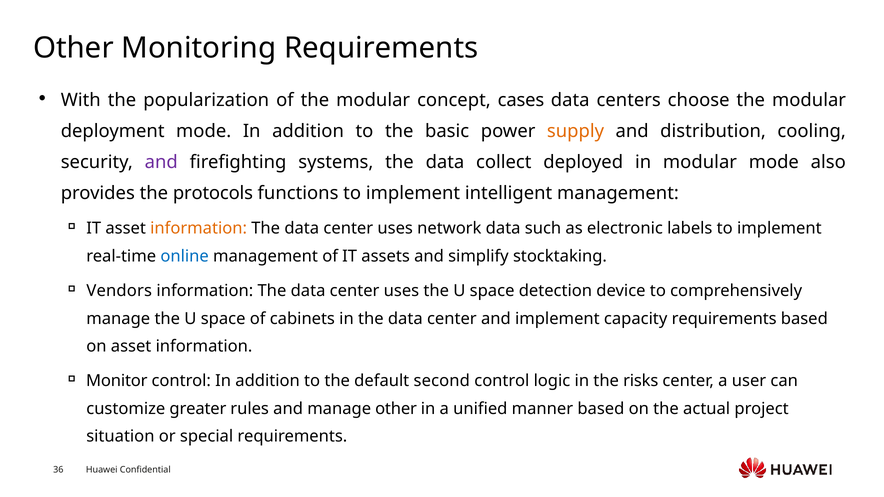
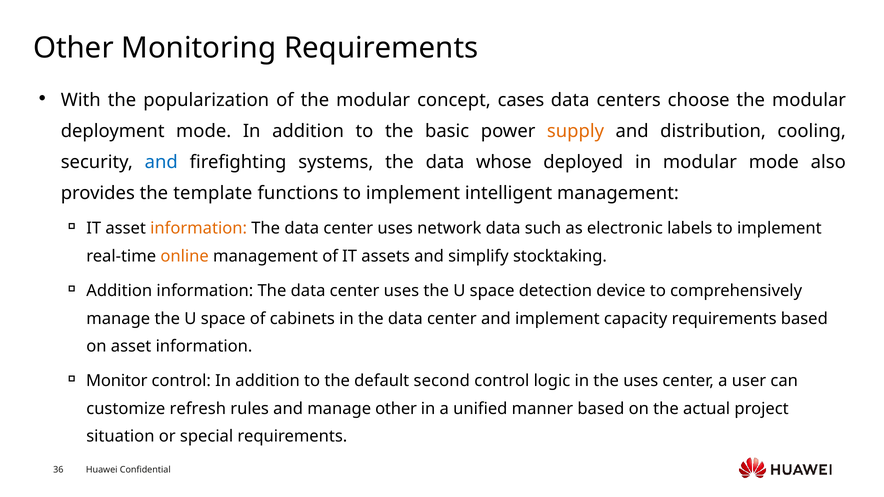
and at (161, 162) colour: purple -> blue
collect: collect -> whose
protocols: protocols -> template
online colour: blue -> orange
Vendors at (119, 291): Vendors -> Addition
the risks: risks -> uses
greater: greater -> refresh
